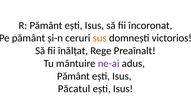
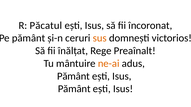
R Pământ: Pământ -> Păcatul
ne-ai colour: purple -> orange
Păcatul at (74, 89): Păcatul -> Pământ
